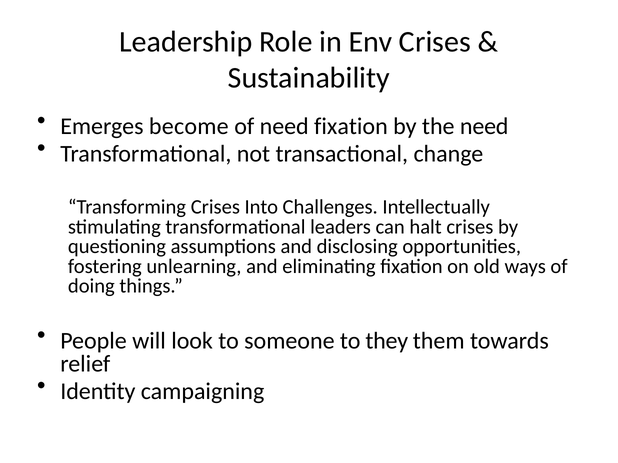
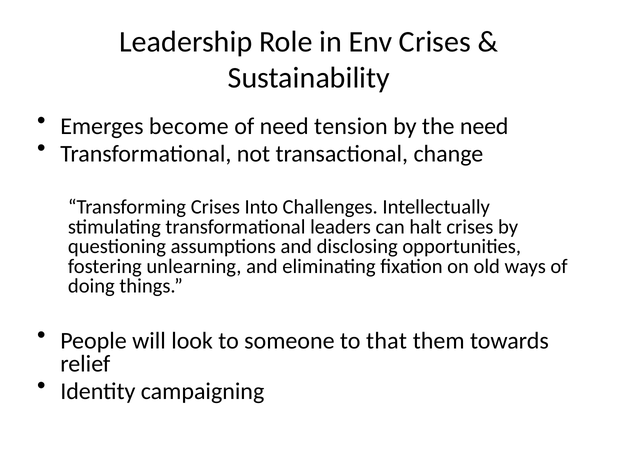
need fixation: fixation -> tension
they: they -> that
